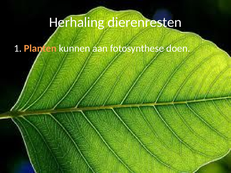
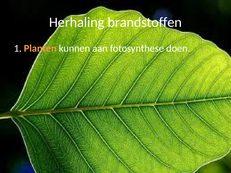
dierenresten: dierenresten -> brandstoffen
